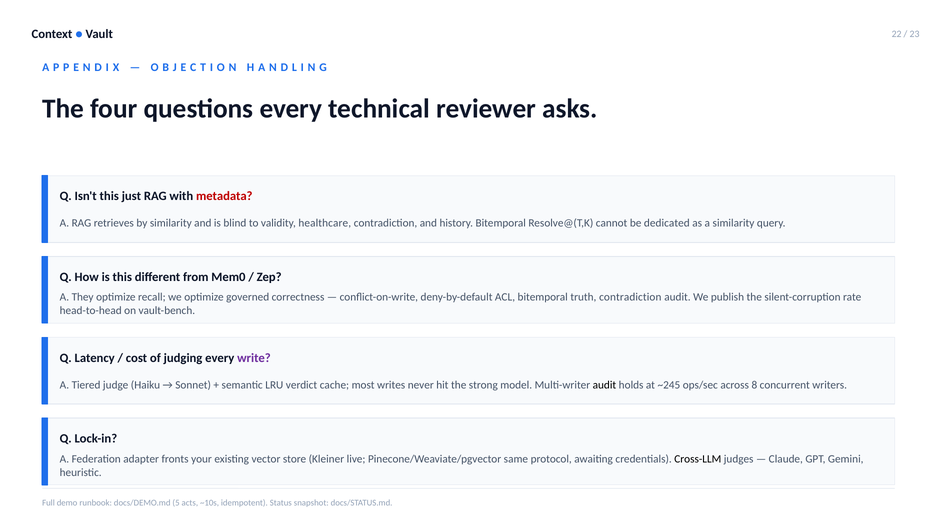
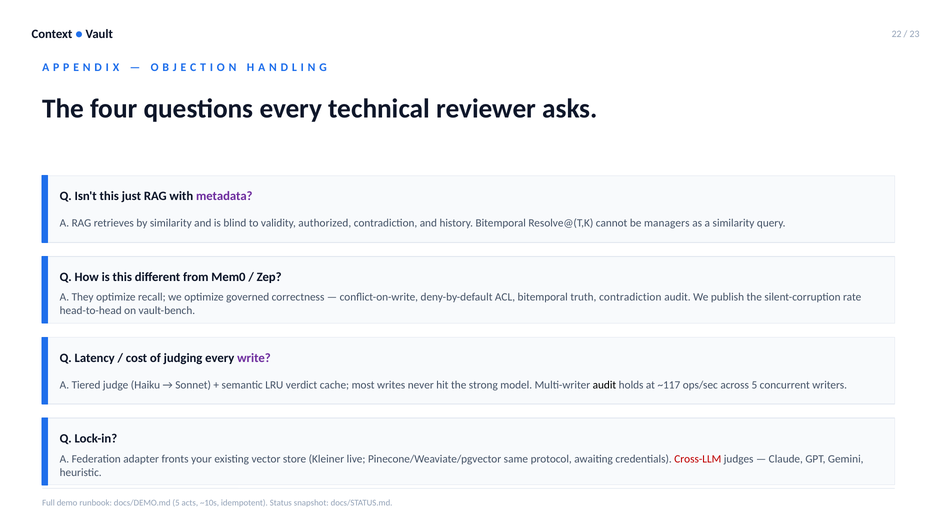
metadata colour: red -> purple
healthcare: healthcare -> authorized
dedicated: dedicated -> managers
~245: ~245 -> ~117
across 8: 8 -> 5
Cross-LLM colour: black -> red
